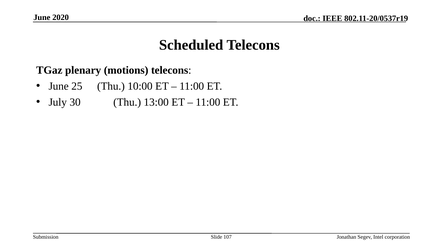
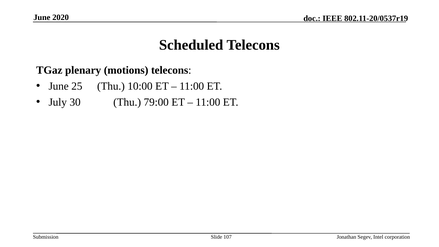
13:00: 13:00 -> 79:00
